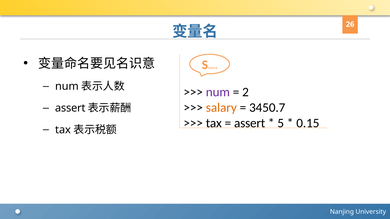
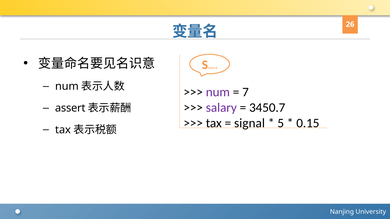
2: 2 -> 7
salary colour: orange -> purple
assert at (250, 123): assert -> signal
